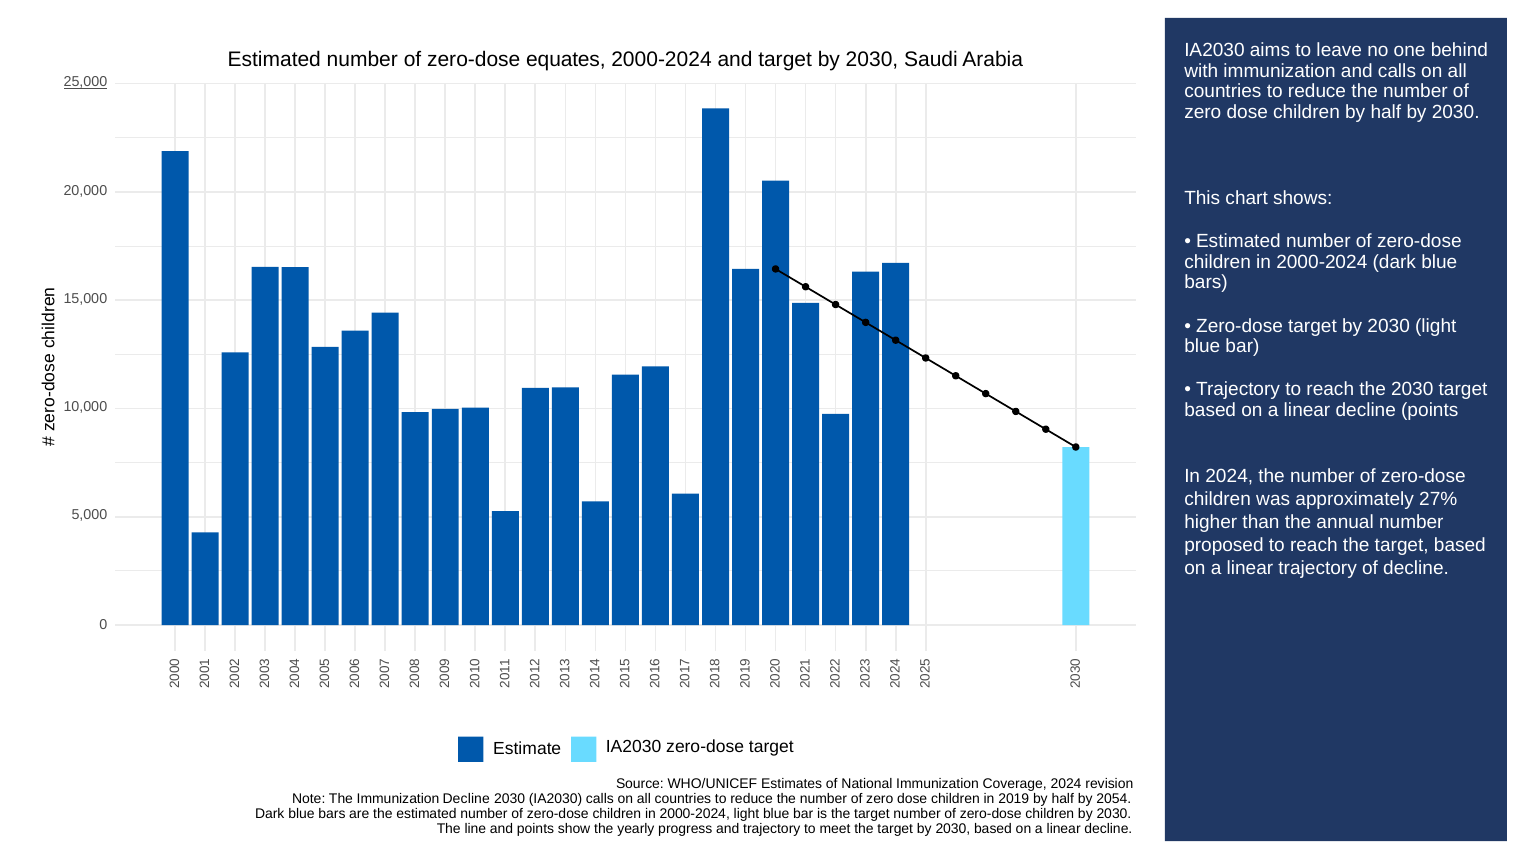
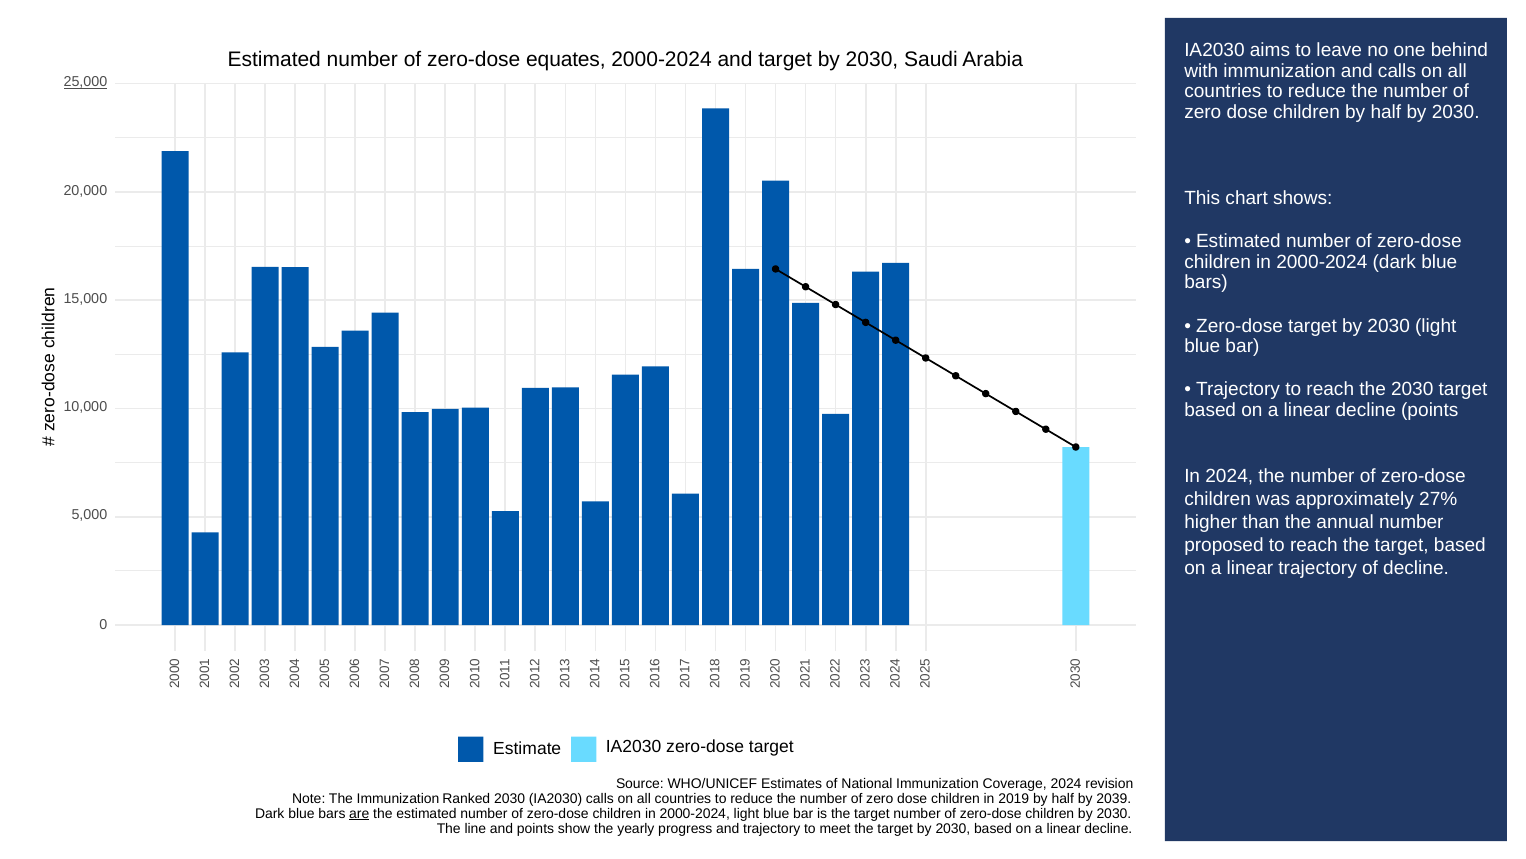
Immunization Decline: Decline -> Ranked
2054: 2054 -> 2039
are underline: none -> present
